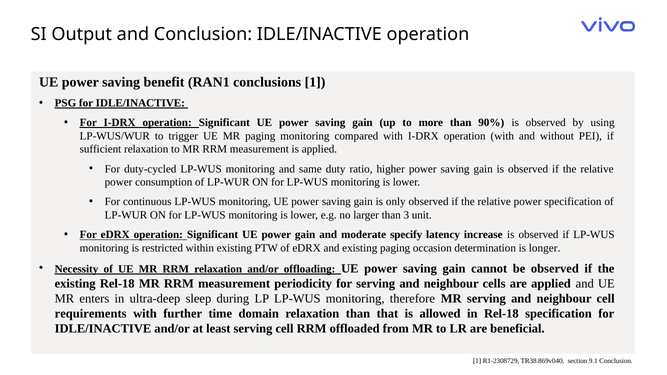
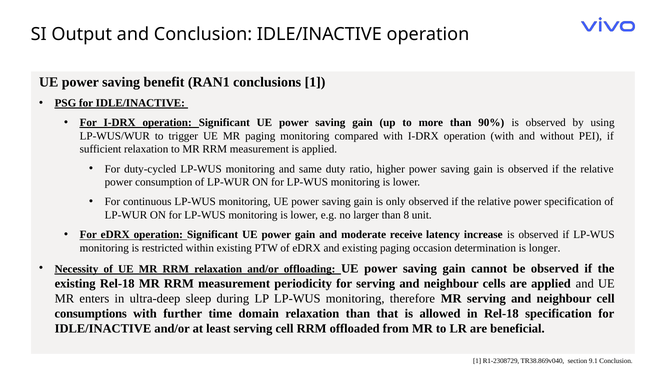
3: 3 -> 8
specify: specify -> receive
requirements: requirements -> consumptions
